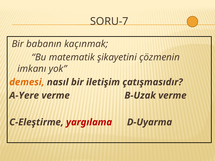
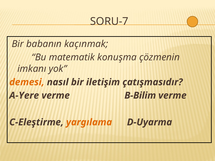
şikayetini: şikayetini -> konuşma
B-Uzak: B-Uzak -> B-Bilim
yargılama colour: red -> orange
